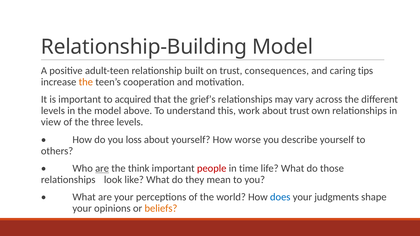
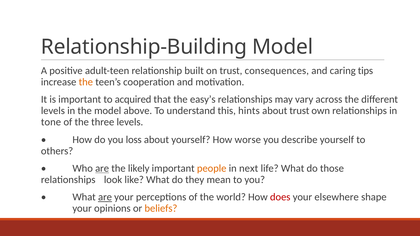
grief’s: grief’s -> easy’s
work: work -> hints
view: view -> tone
think: think -> likely
people colour: red -> orange
time: time -> next
are at (105, 197) underline: none -> present
does colour: blue -> red
judgments: judgments -> elsewhere
